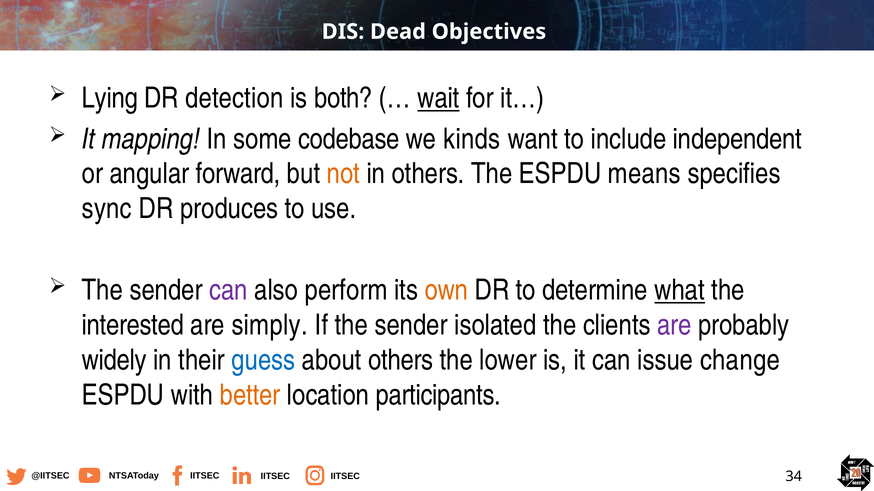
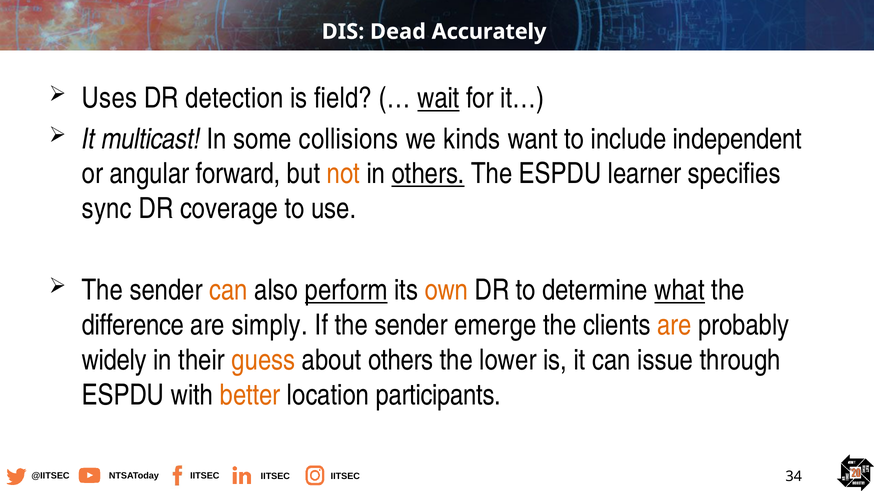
Objectives: Objectives -> Accurately
Lying: Lying -> Uses
both: both -> field
mapping: mapping -> multicast
codebase: codebase -> collisions
others at (428, 174) underline: none -> present
means: means -> learner
produces: produces -> coverage
can at (228, 291) colour: purple -> orange
perform underline: none -> present
interested: interested -> difference
isolated: isolated -> emerge
are at (674, 326) colour: purple -> orange
guess colour: blue -> orange
change: change -> through
